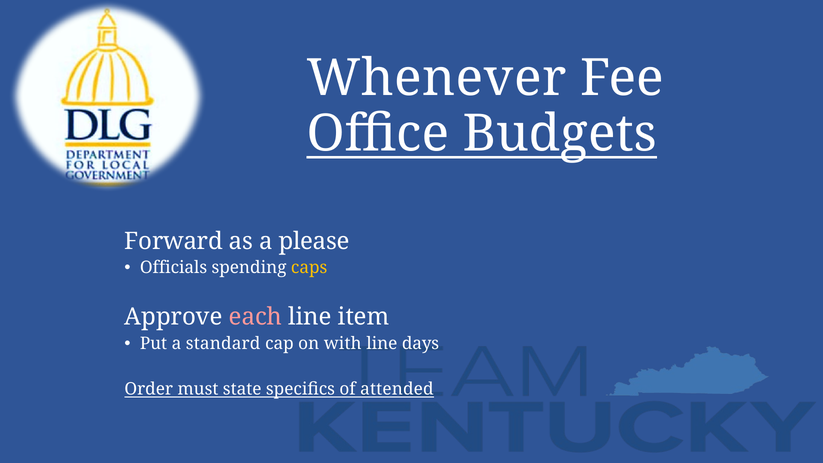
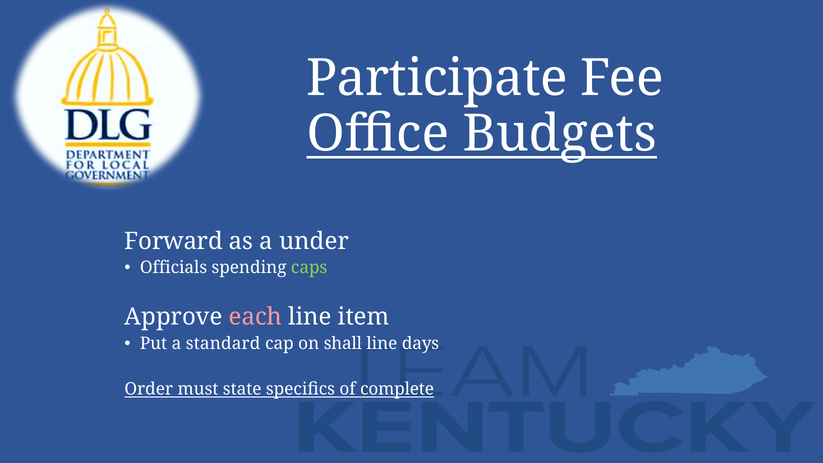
Whenever: Whenever -> Participate
please: please -> under
caps colour: yellow -> light green
with: with -> shall
attended: attended -> complete
